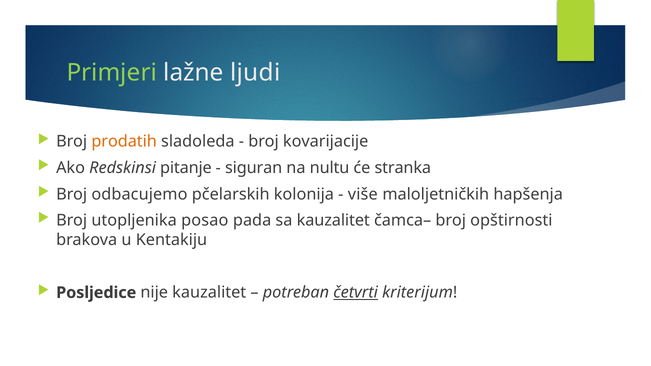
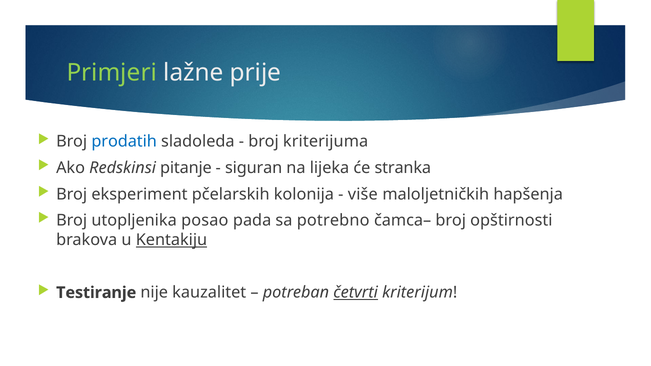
ljudi: ljudi -> prije
prodatih colour: orange -> blue
kovarijacije: kovarijacije -> kriterijuma
nultu: nultu -> lijeka
odbacujemo: odbacujemo -> eksperiment
sa kauzalitet: kauzalitet -> potrebno
Kentakiju underline: none -> present
Posljedice: Posljedice -> Testiranje
